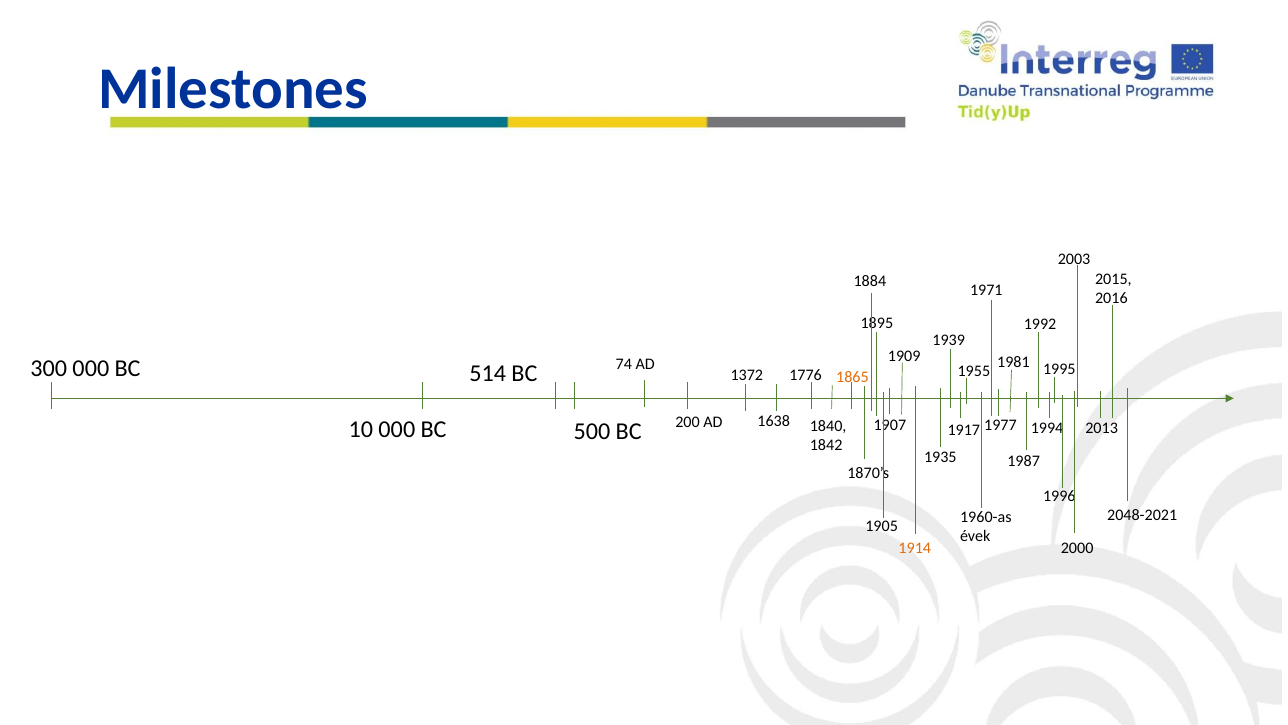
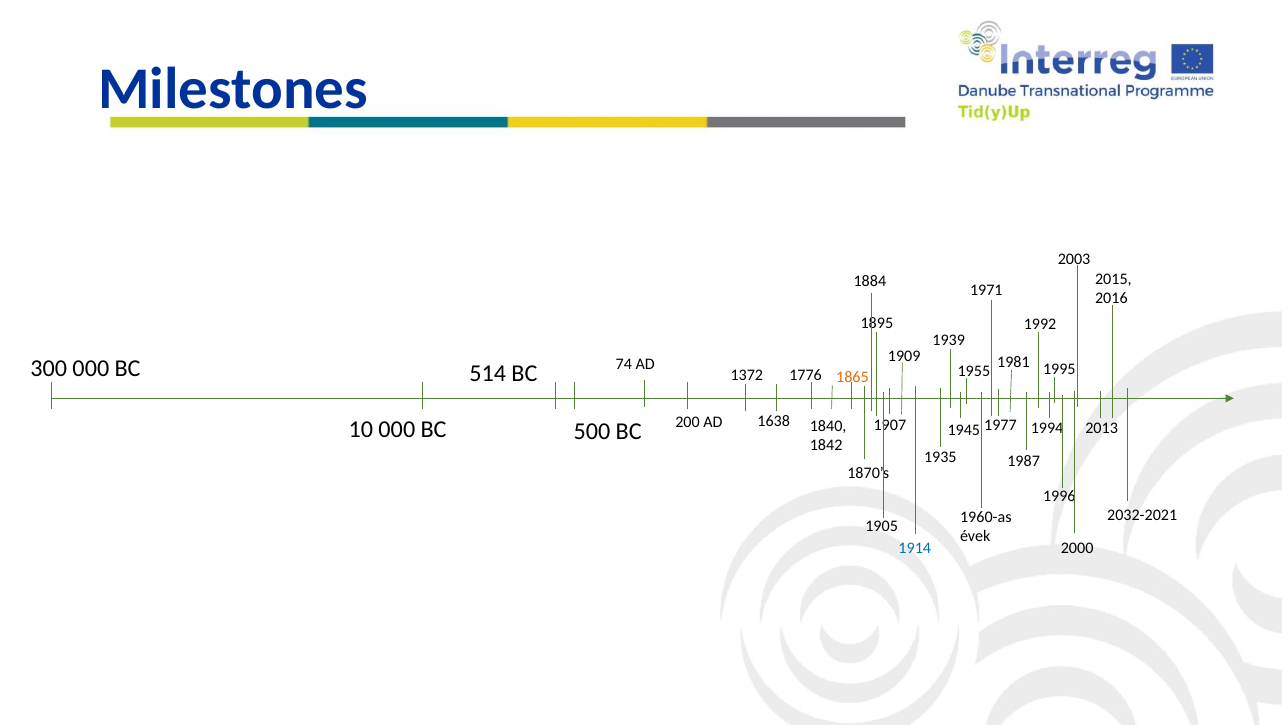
1917: 1917 -> 1945
2048-2021: 2048-2021 -> 2032-2021
1914 colour: orange -> blue
